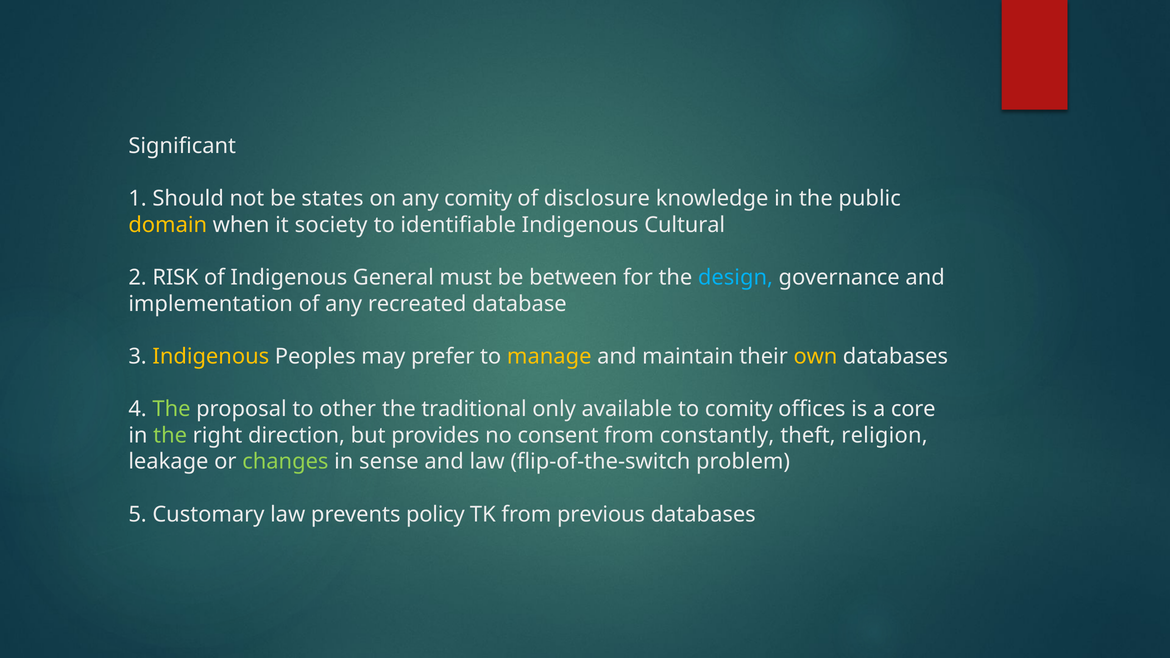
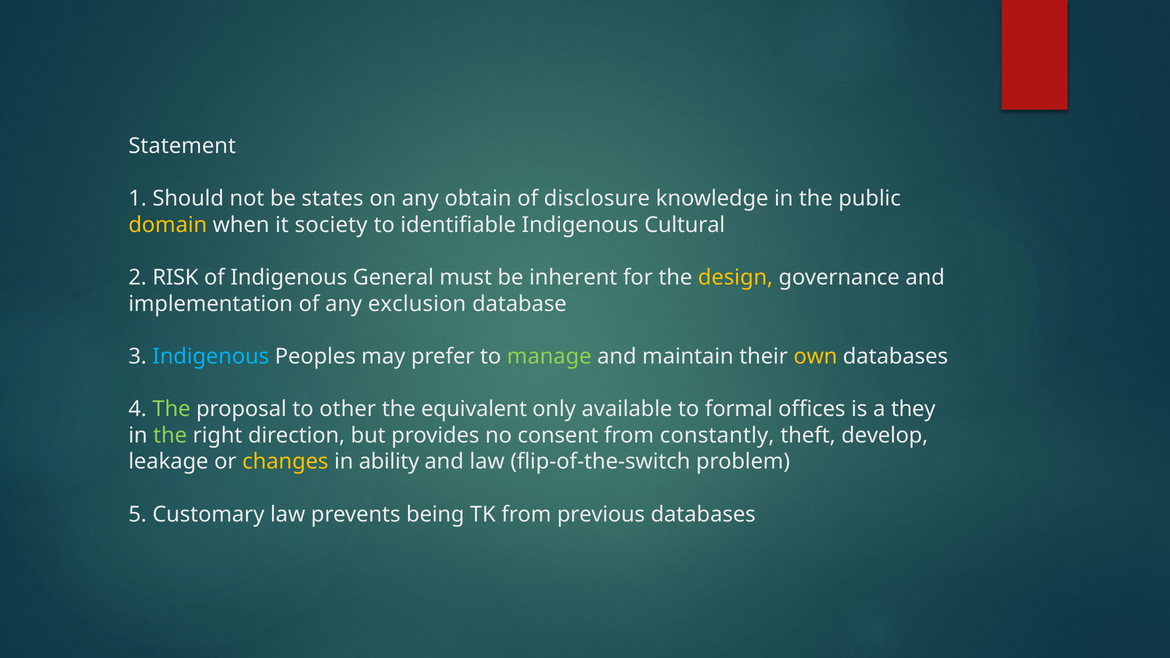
Significant: Significant -> Statement
any comity: comity -> obtain
between: between -> inherent
design colour: light blue -> yellow
recreated: recreated -> exclusion
Indigenous at (211, 357) colour: yellow -> light blue
manage colour: yellow -> light green
traditional: traditional -> equivalent
to comity: comity -> formal
core: core -> they
religion: religion -> develop
changes colour: light green -> yellow
sense: sense -> ability
policy: policy -> being
